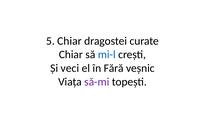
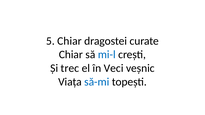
veci: veci -> trec
Fără: Fără -> Veci
să-mi colour: purple -> blue
